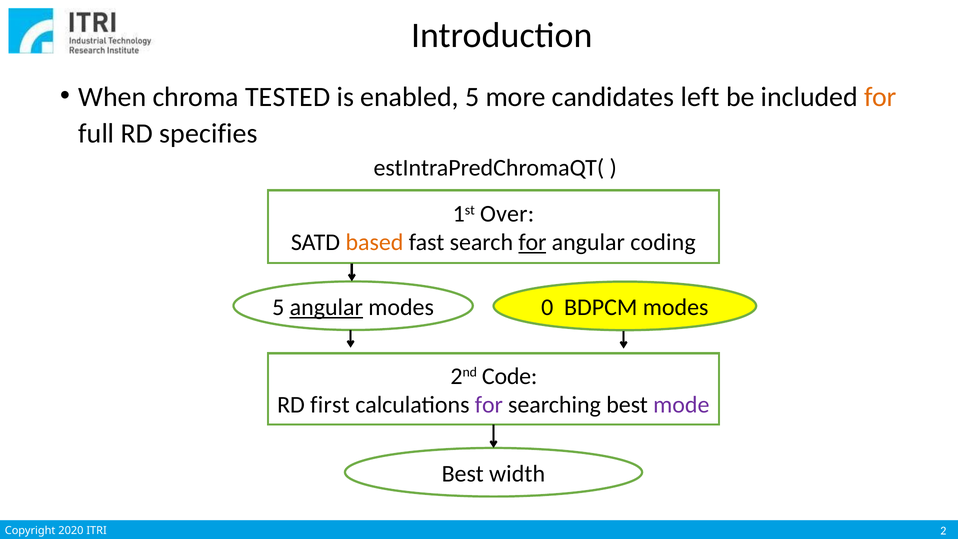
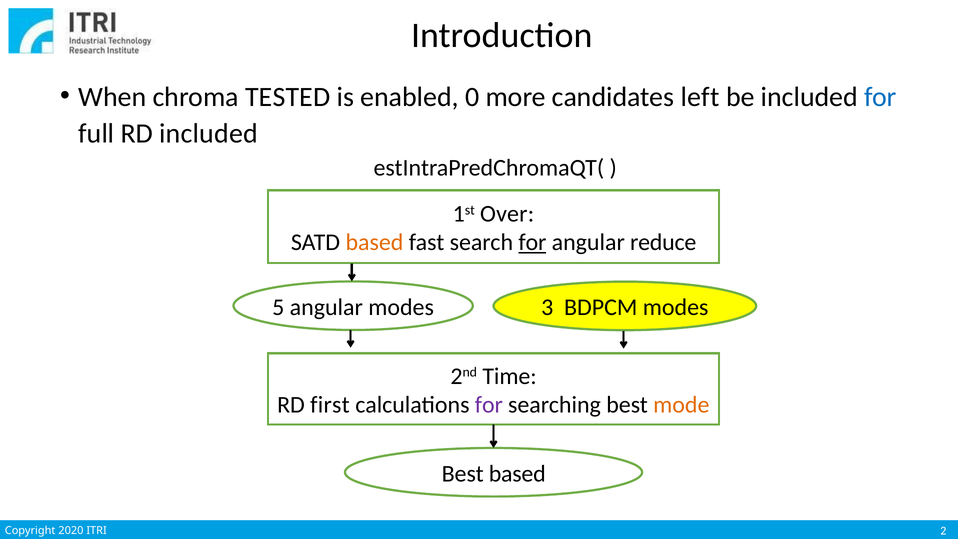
enabled 5: 5 -> 0
for at (880, 97) colour: orange -> blue
RD specifies: specifies -> included
coding: coding -> reduce
angular at (326, 307) underline: present -> none
0: 0 -> 3
Code: Code -> Time
mode colour: purple -> orange
Best width: width -> based
